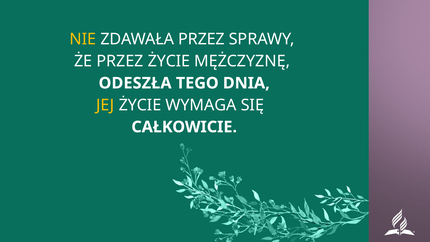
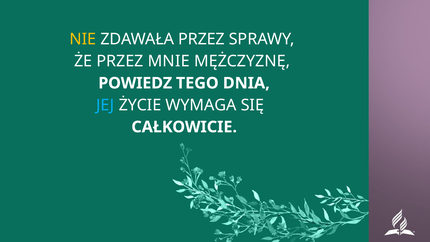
PRZEZ ŻYCIE: ŻYCIE -> MNIE
ODESZŁA: ODESZŁA -> POWIEDZ
JEJ colour: yellow -> light blue
